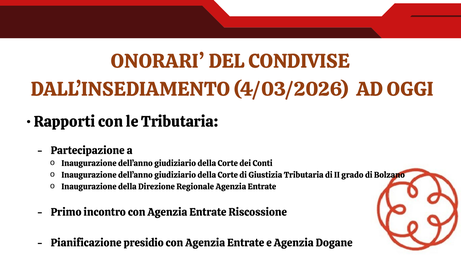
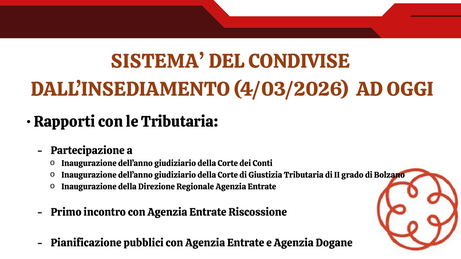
ONORARI: ONORARI -> SISTEMA
presidio: presidio -> pubblici
